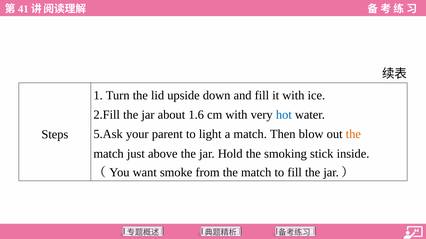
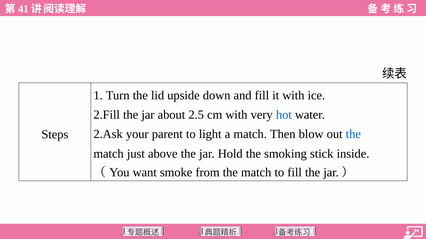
1.6: 1.6 -> 2.5
5.Ask: 5.Ask -> 2.Ask
the at (353, 135) colour: orange -> blue
